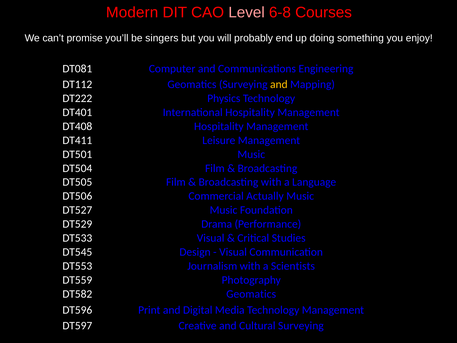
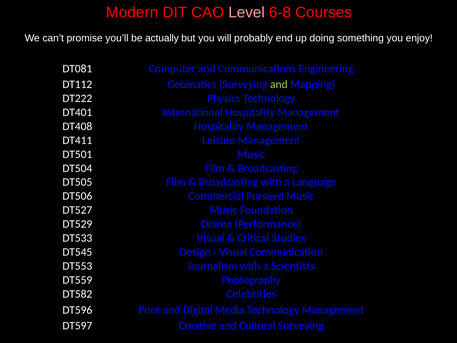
singers: singers -> actually
and at (279, 84) colour: yellow -> light green
Actually: Actually -> Pursued
DT582 Geomatics: Geomatics -> Celebrities
